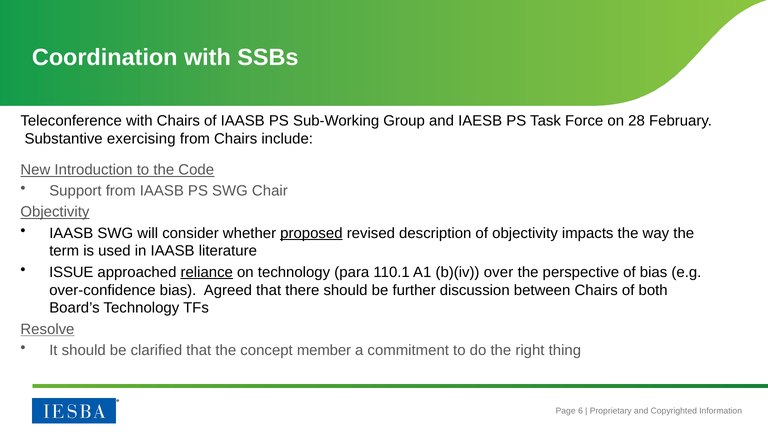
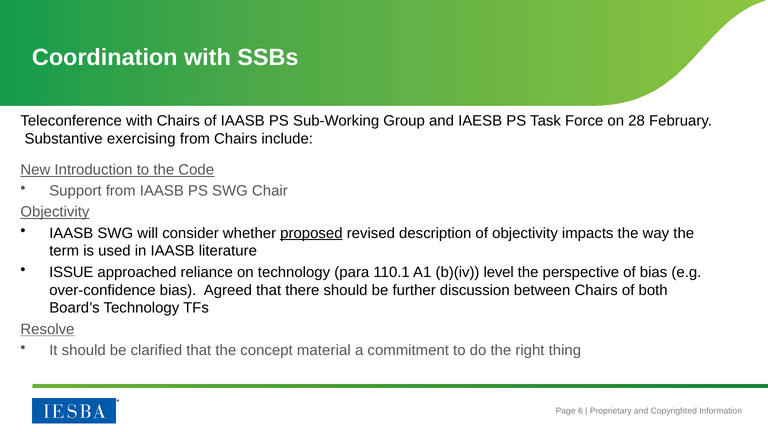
reliance underline: present -> none
over: over -> level
member: member -> material
